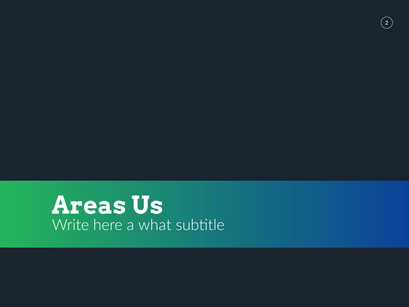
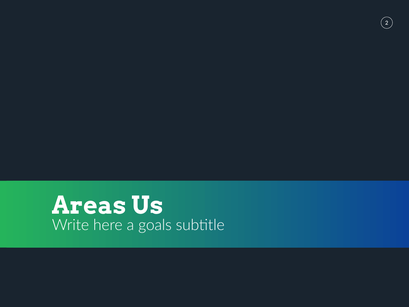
what: what -> goals
